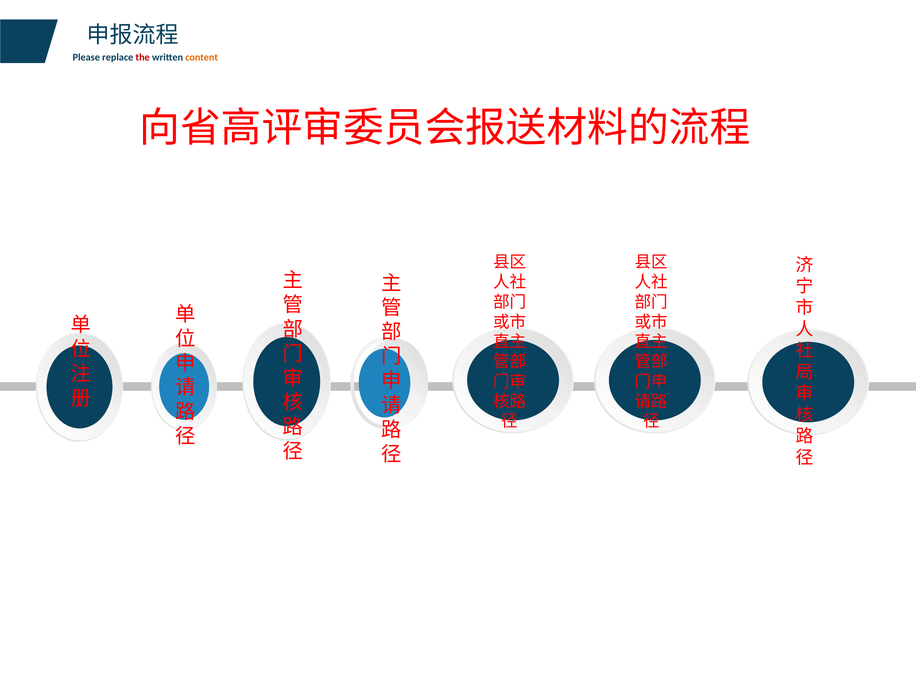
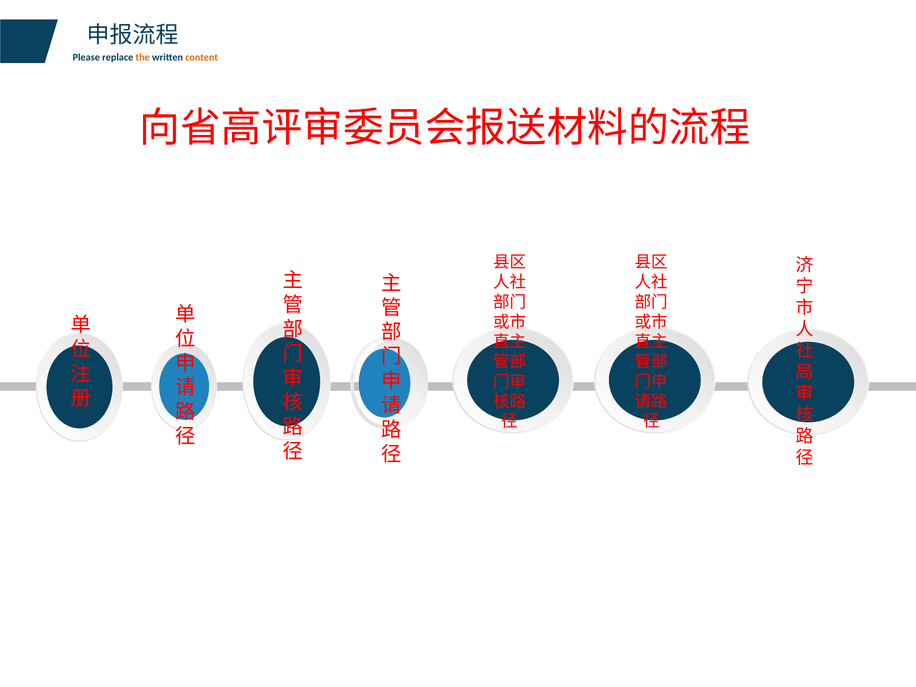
the colour: red -> orange
